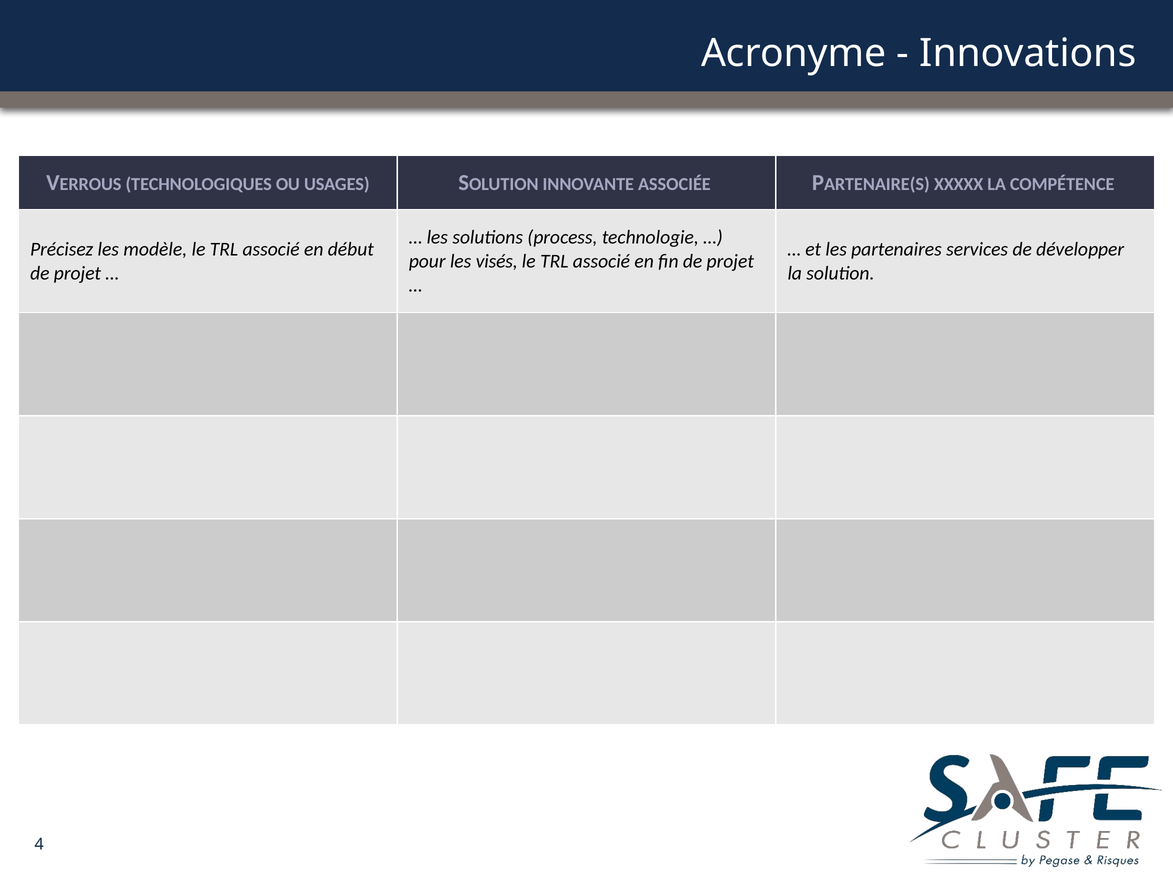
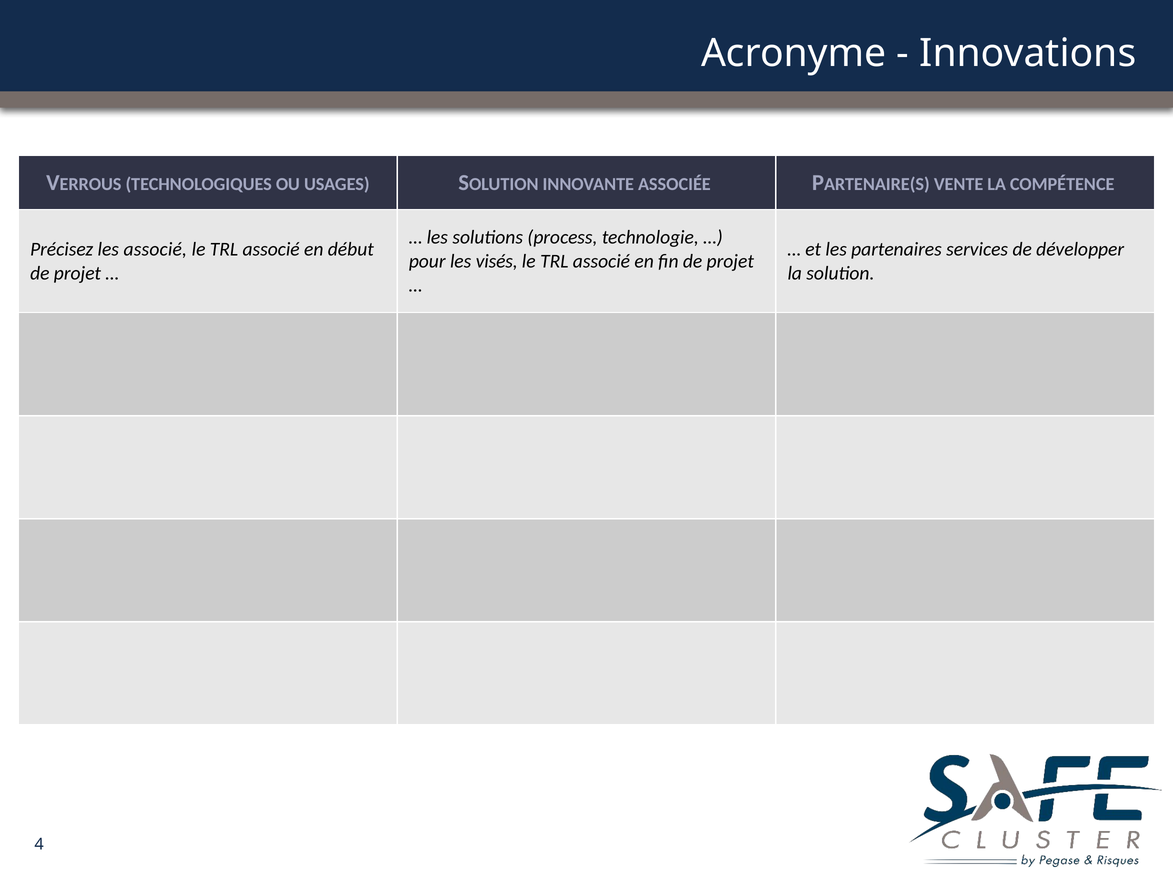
XXXXX: XXXXX -> VENTE
les modèle: modèle -> associé
